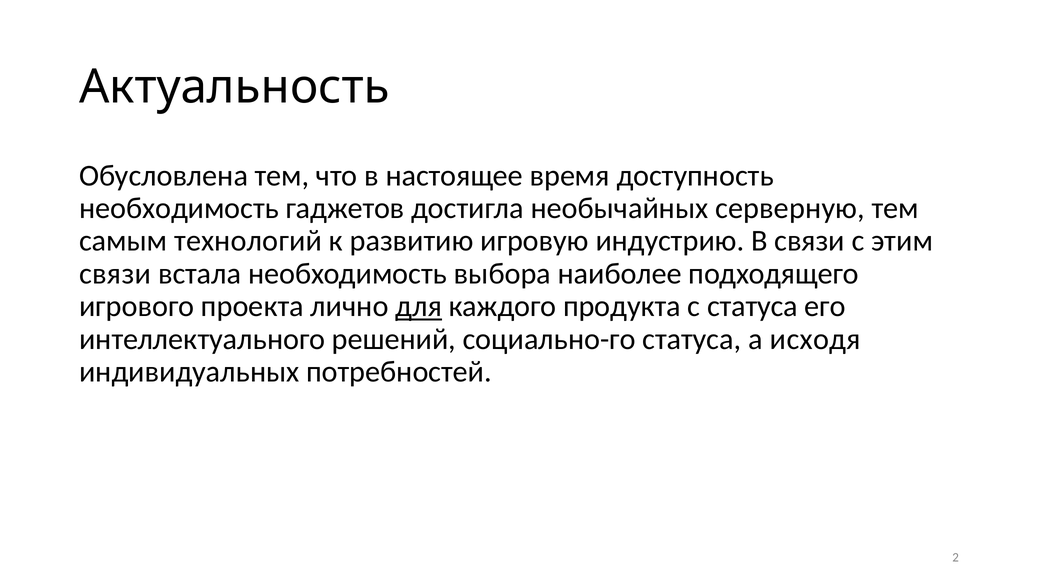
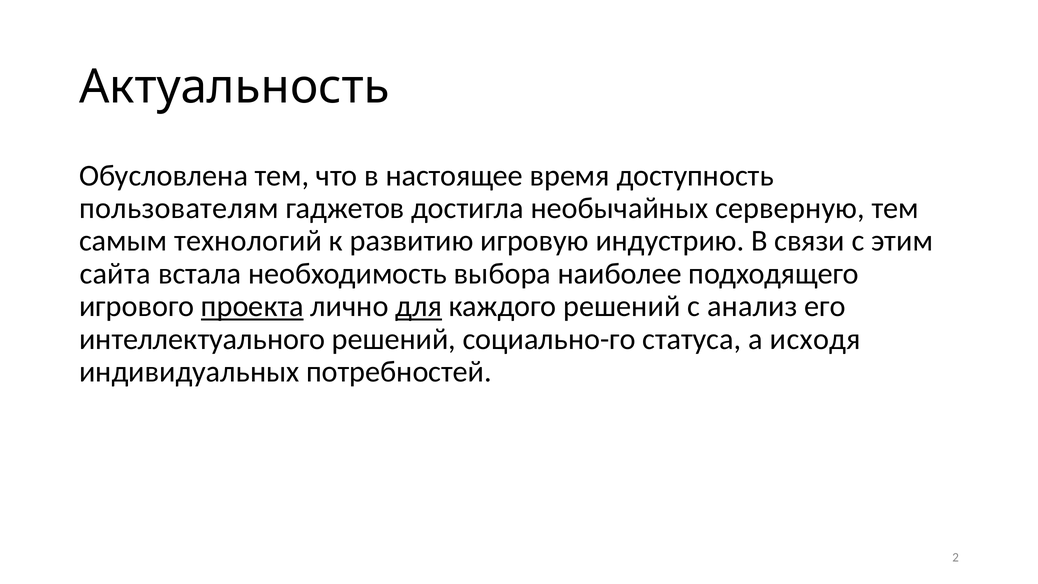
необходимость at (179, 208): необходимость -> пользователям
связи at (115, 274): связи -> сайта
проекта underline: none -> present
каждого продукта: продукта -> решений
с статуса: статуса -> анализ
